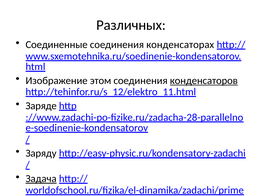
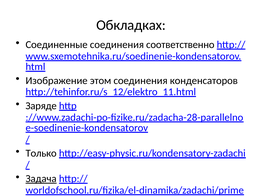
Различных: Различных -> Обкладках
конденсаторах: конденсаторах -> соответственно
конденсаторов underline: present -> none
Заряду: Заряду -> Только
